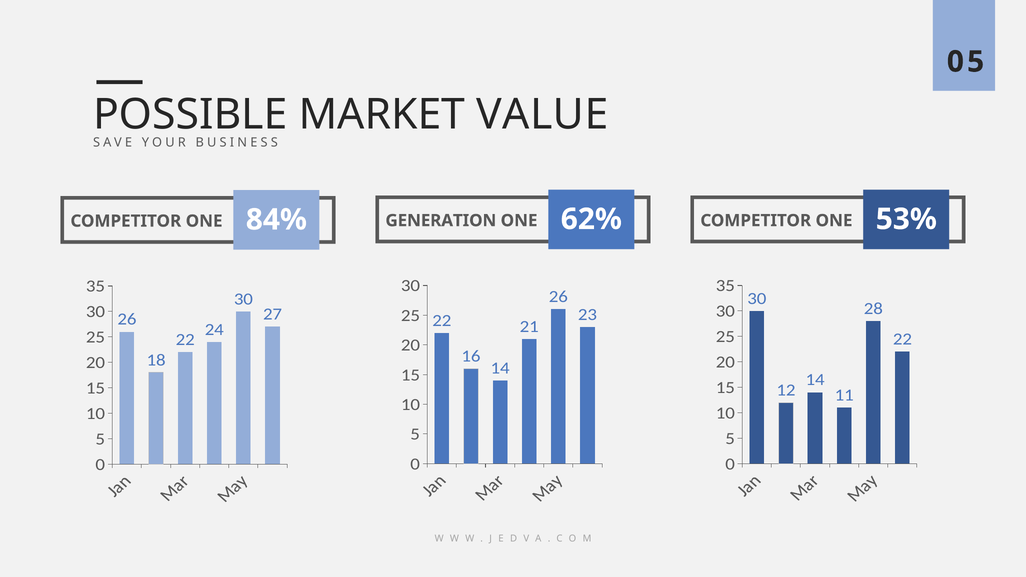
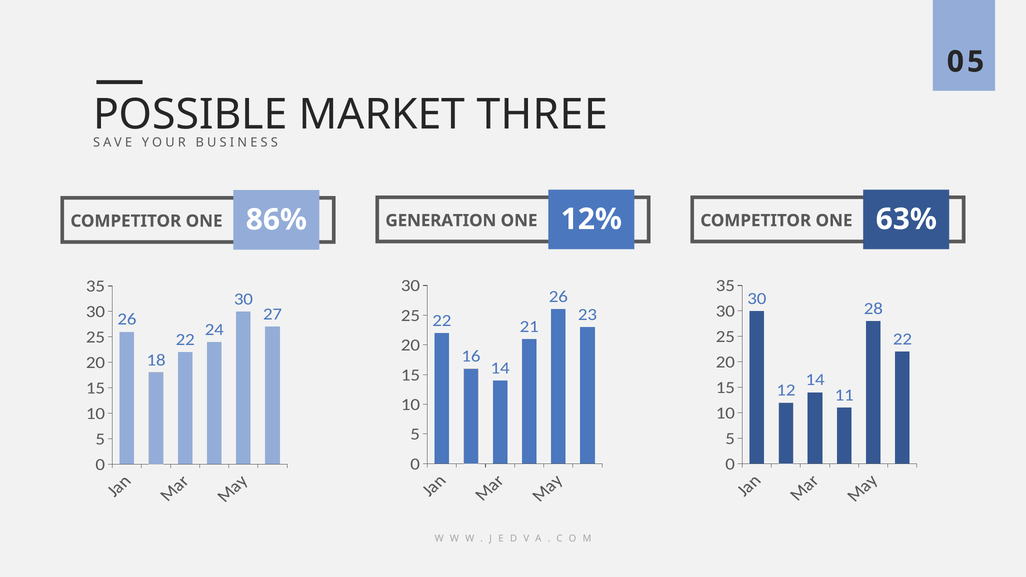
VALUE: VALUE -> THREE
62%: 62% -> 12%
53%: 53% -> 63%
84%: 84% -> 86%
